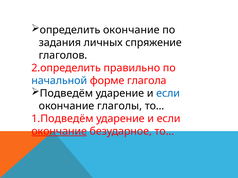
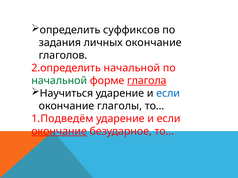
определить окончание: окончание -> суффиксов
личных спряжение: спряжение -> окончание
2.определить правильно: правильно -> начальной
начальной at (59, 81) colour: blue -> green
глагола underline: none -> present
Подведём: Подведём -> Научиться
